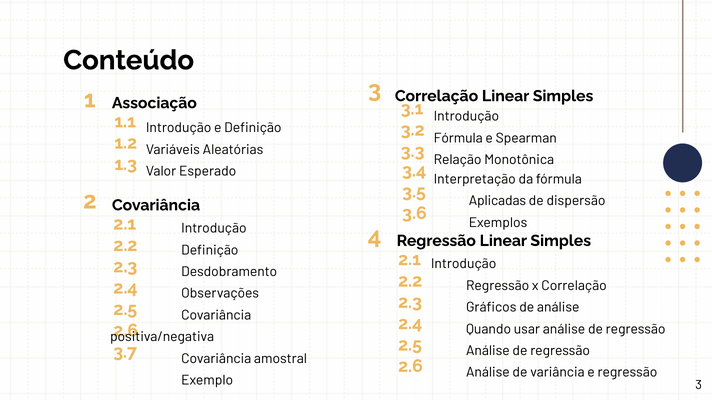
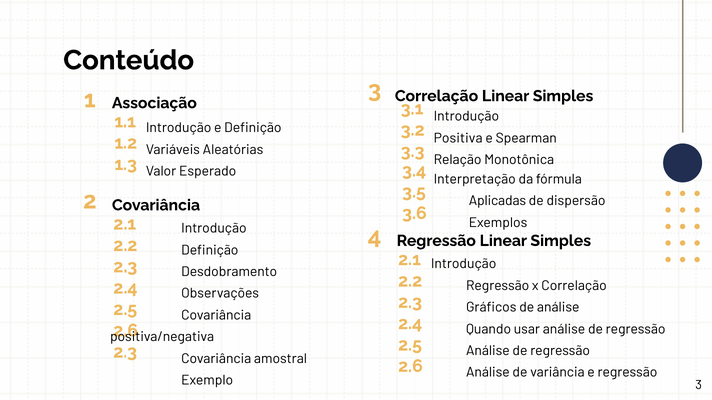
Fórmula at (458, 138): Fórmula -> Positiva
3.7 at (125, 352): 3.7 -> 2.3
